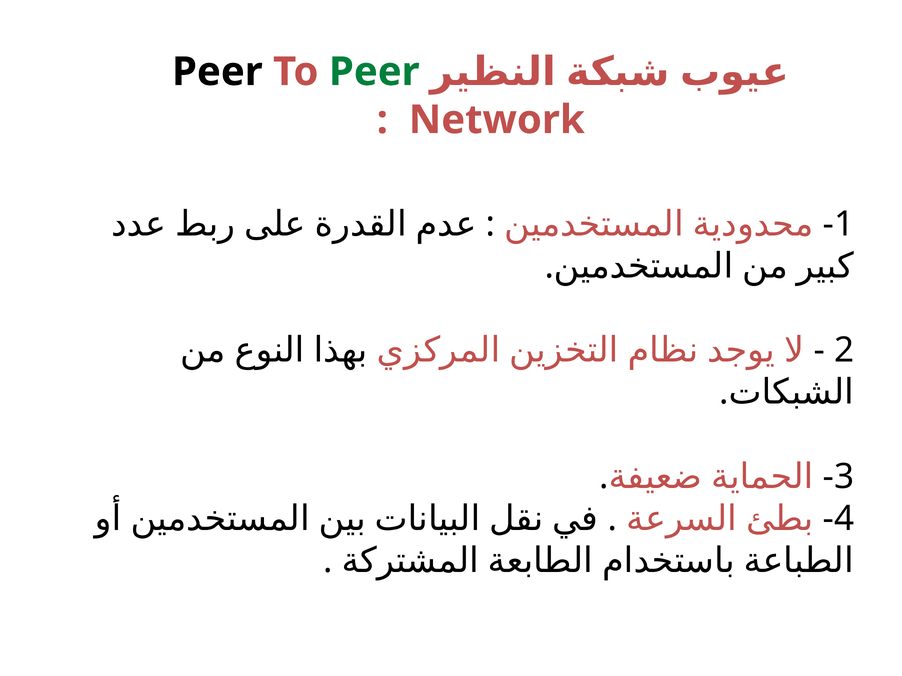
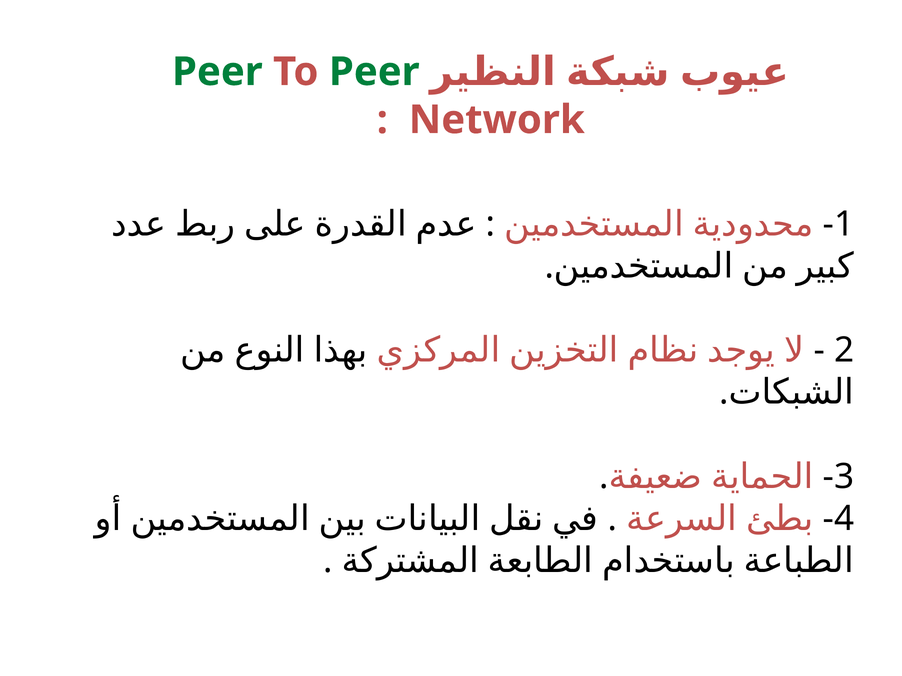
Peer at (217, 72) colour: black -> green
